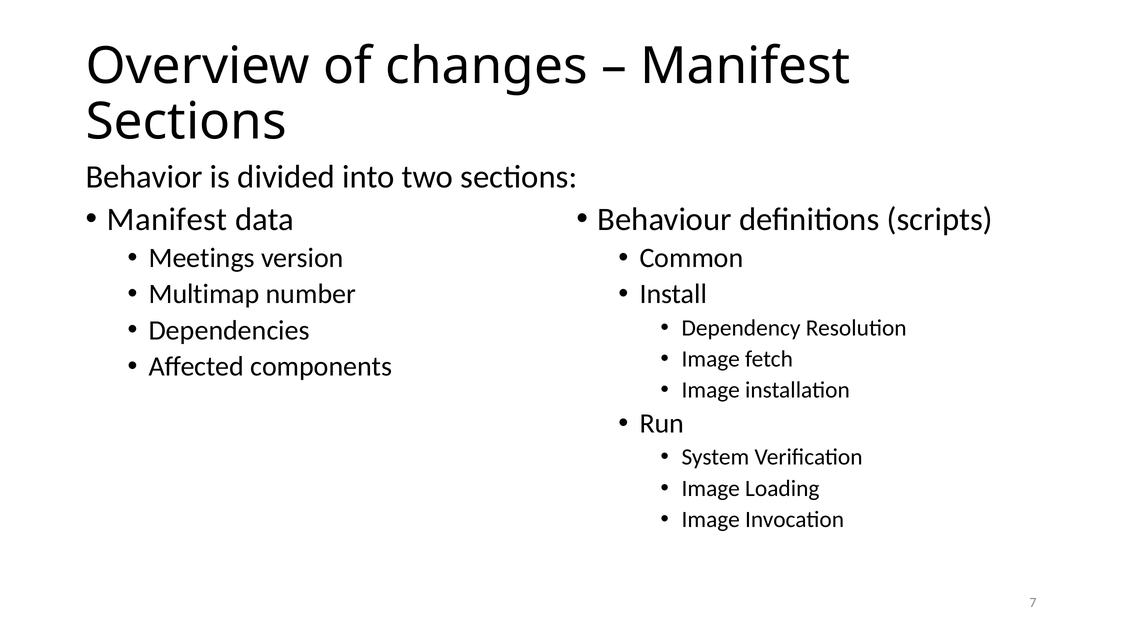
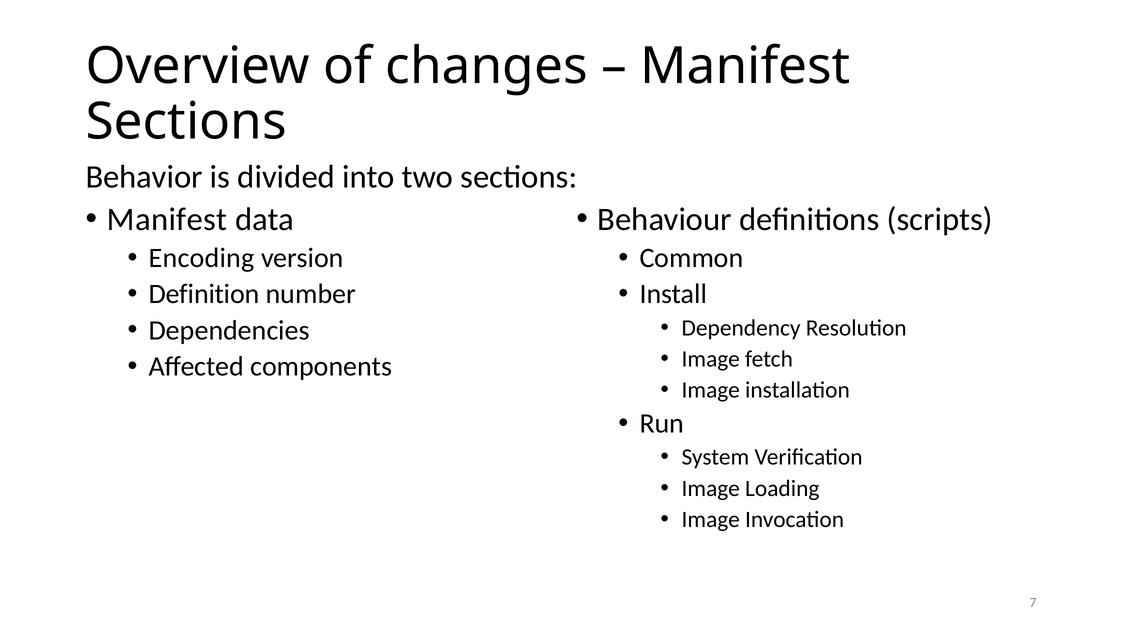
Meetings: Meetings -> Encoding
Multimap: Multimap -> Definition
